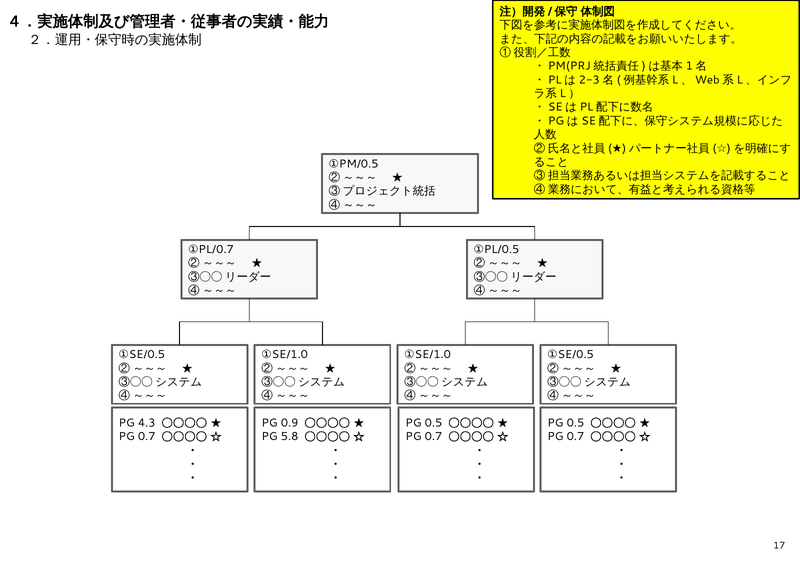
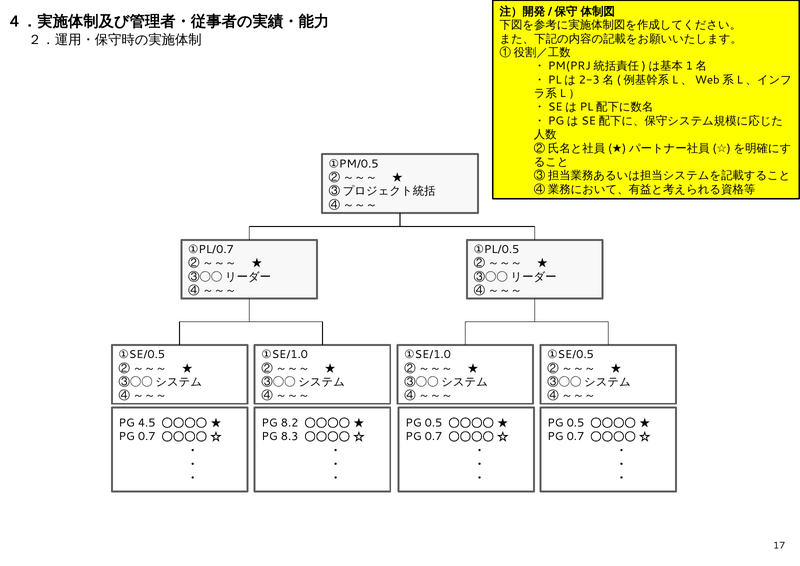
4.3: 4.3 -> 4.5
0.9: 0.9 -> 8.2
5.8: 5.8 -> 8.3
